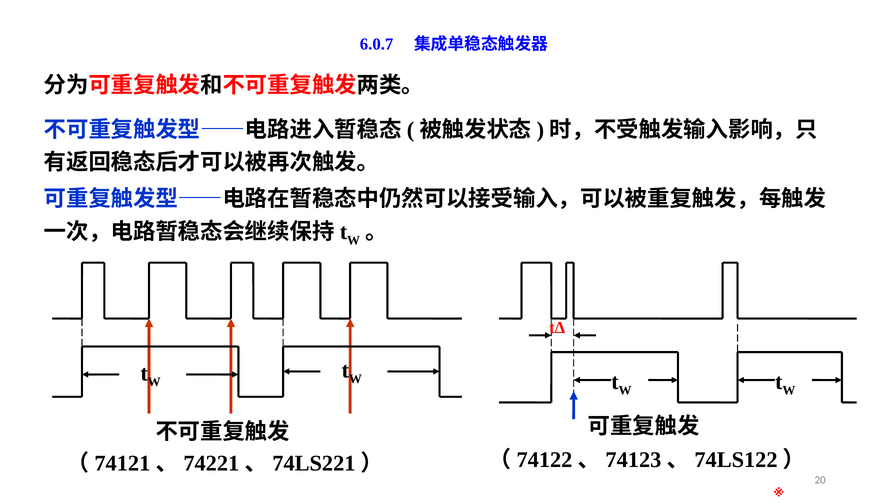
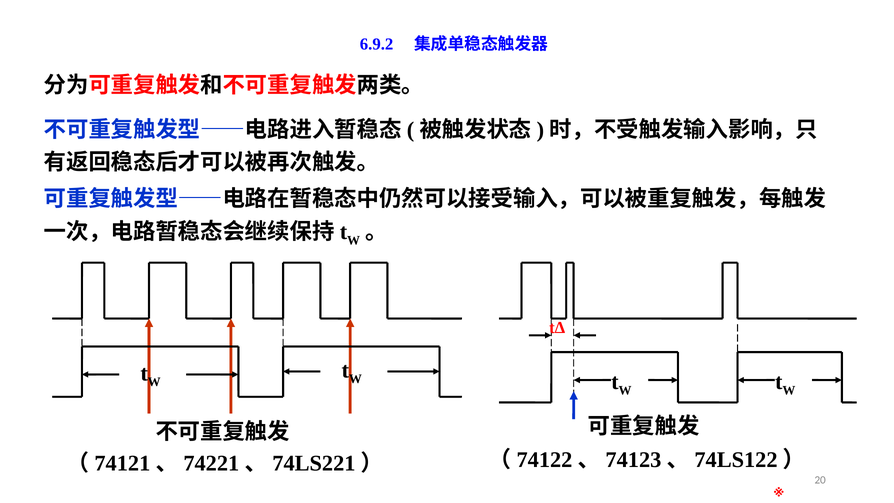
6.0.7: 6.0.7 -> 6.9.2
